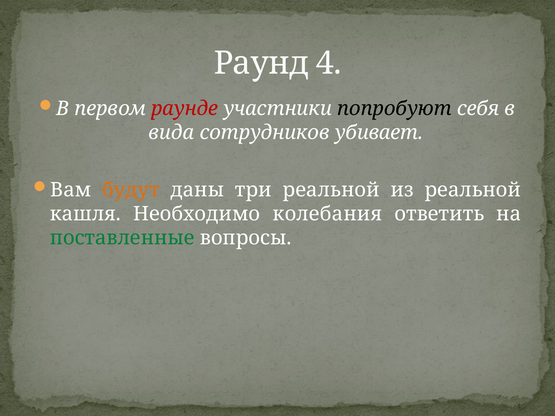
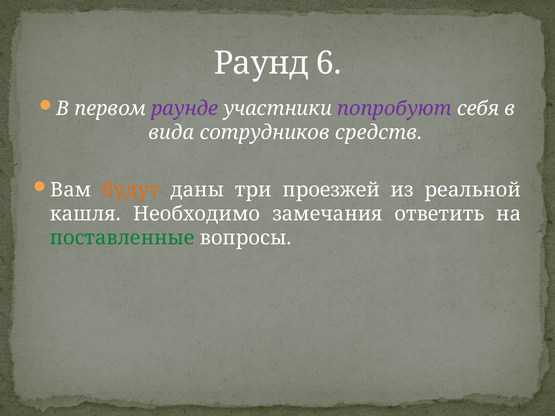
4: 4 -> 6
раунде colour: red -> purple
попробуют colour: black -> purple
убивает: убивает -> средств
три реальной: реальной -> проезжей
колебания: колебания -> замечания
